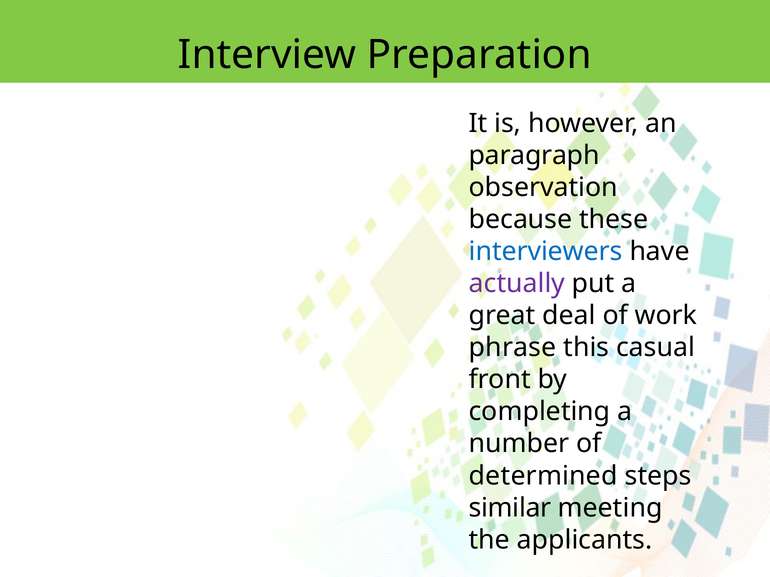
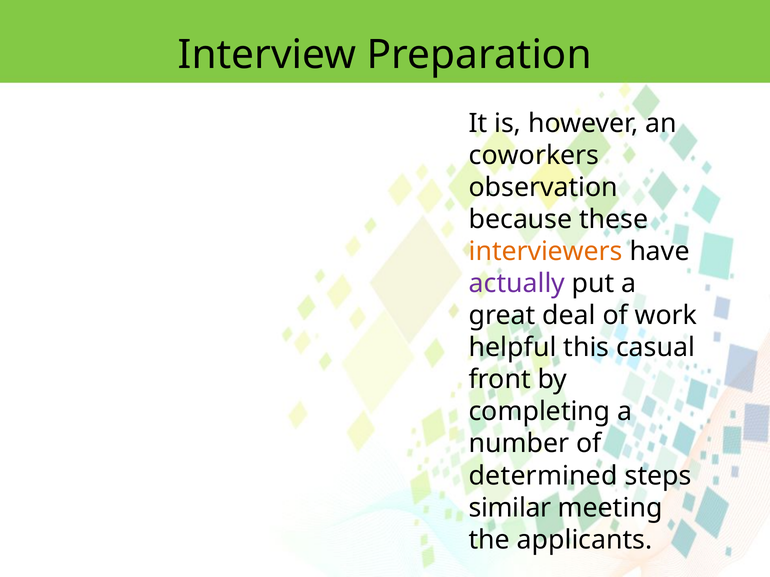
paragraph: paragraph -> coworkers
interviewers colour: blue -> orange
phrase: phrase -> helpful
